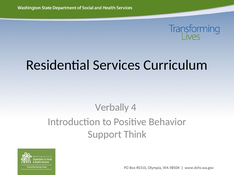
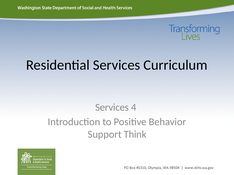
Verbally at (112, 108): Verbally -> Services
